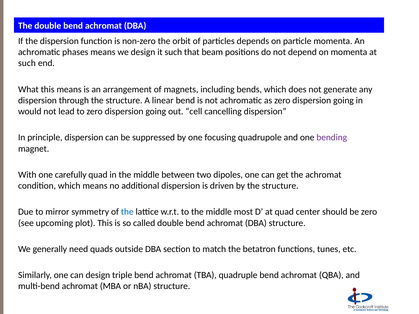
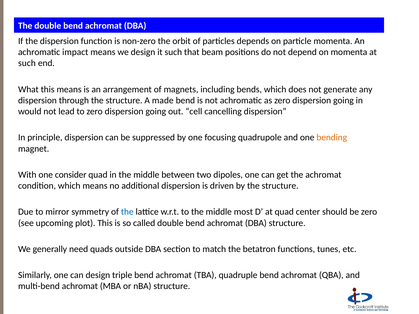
phases: phases -> impact
linear: linear -> made
bending colour: purple -> orange
carefully: carefully -> consider
